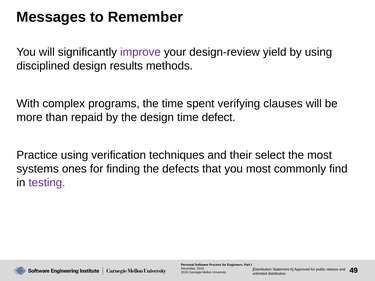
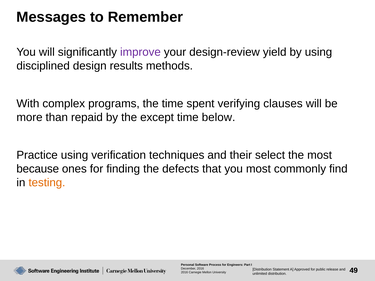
the design: design -> except
defect: defect -> below
systems: systems -> because
testing colour: purple -> orange
